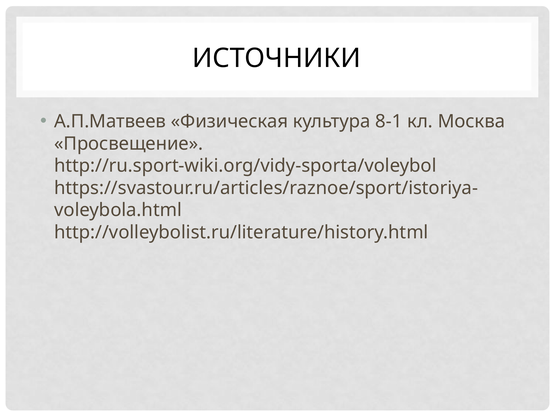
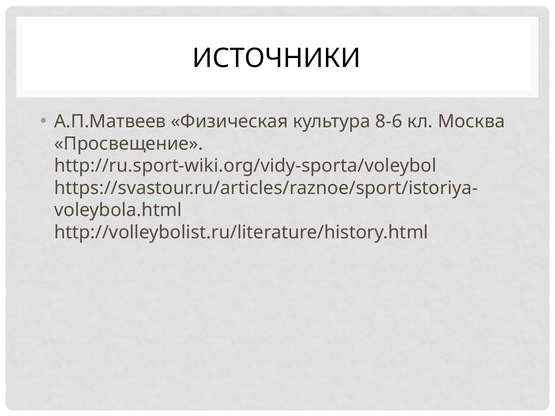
8-1: 8-1 -> 8-6
